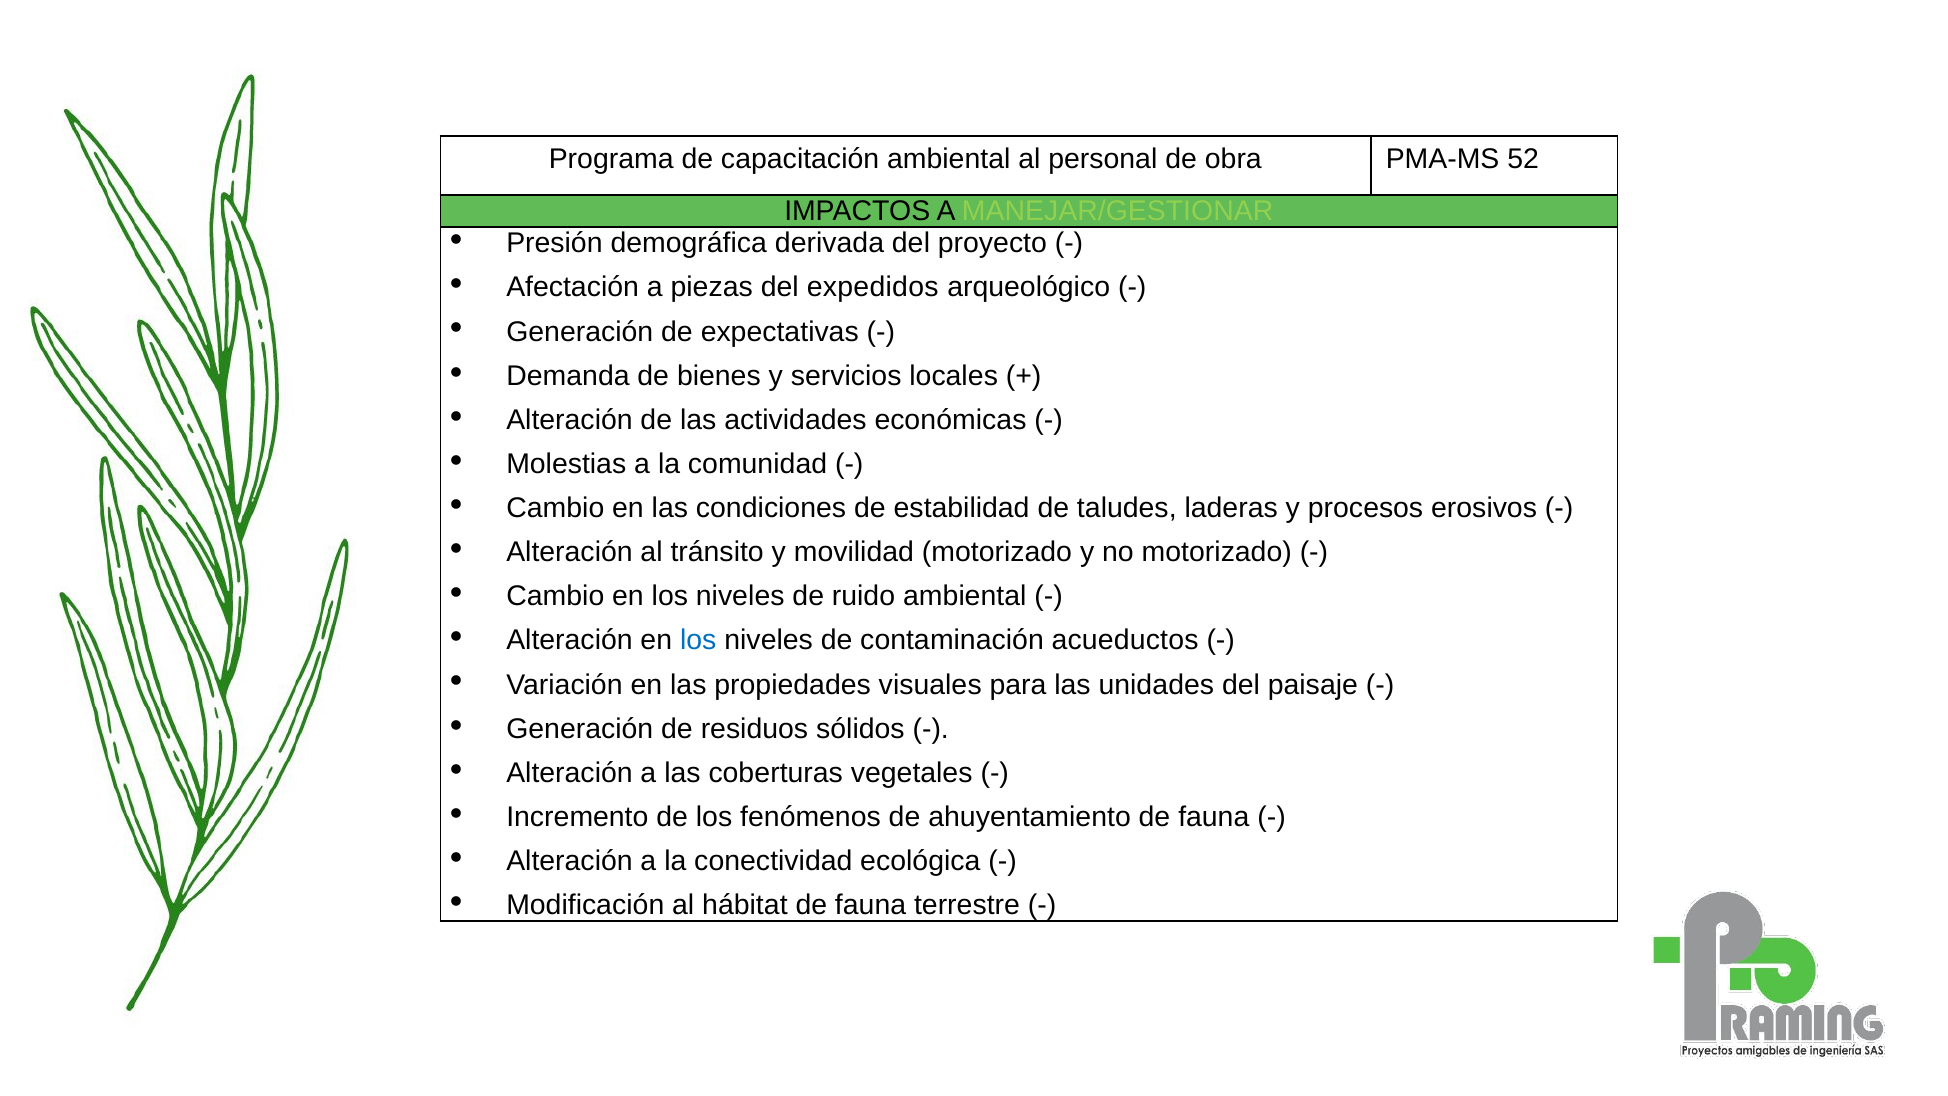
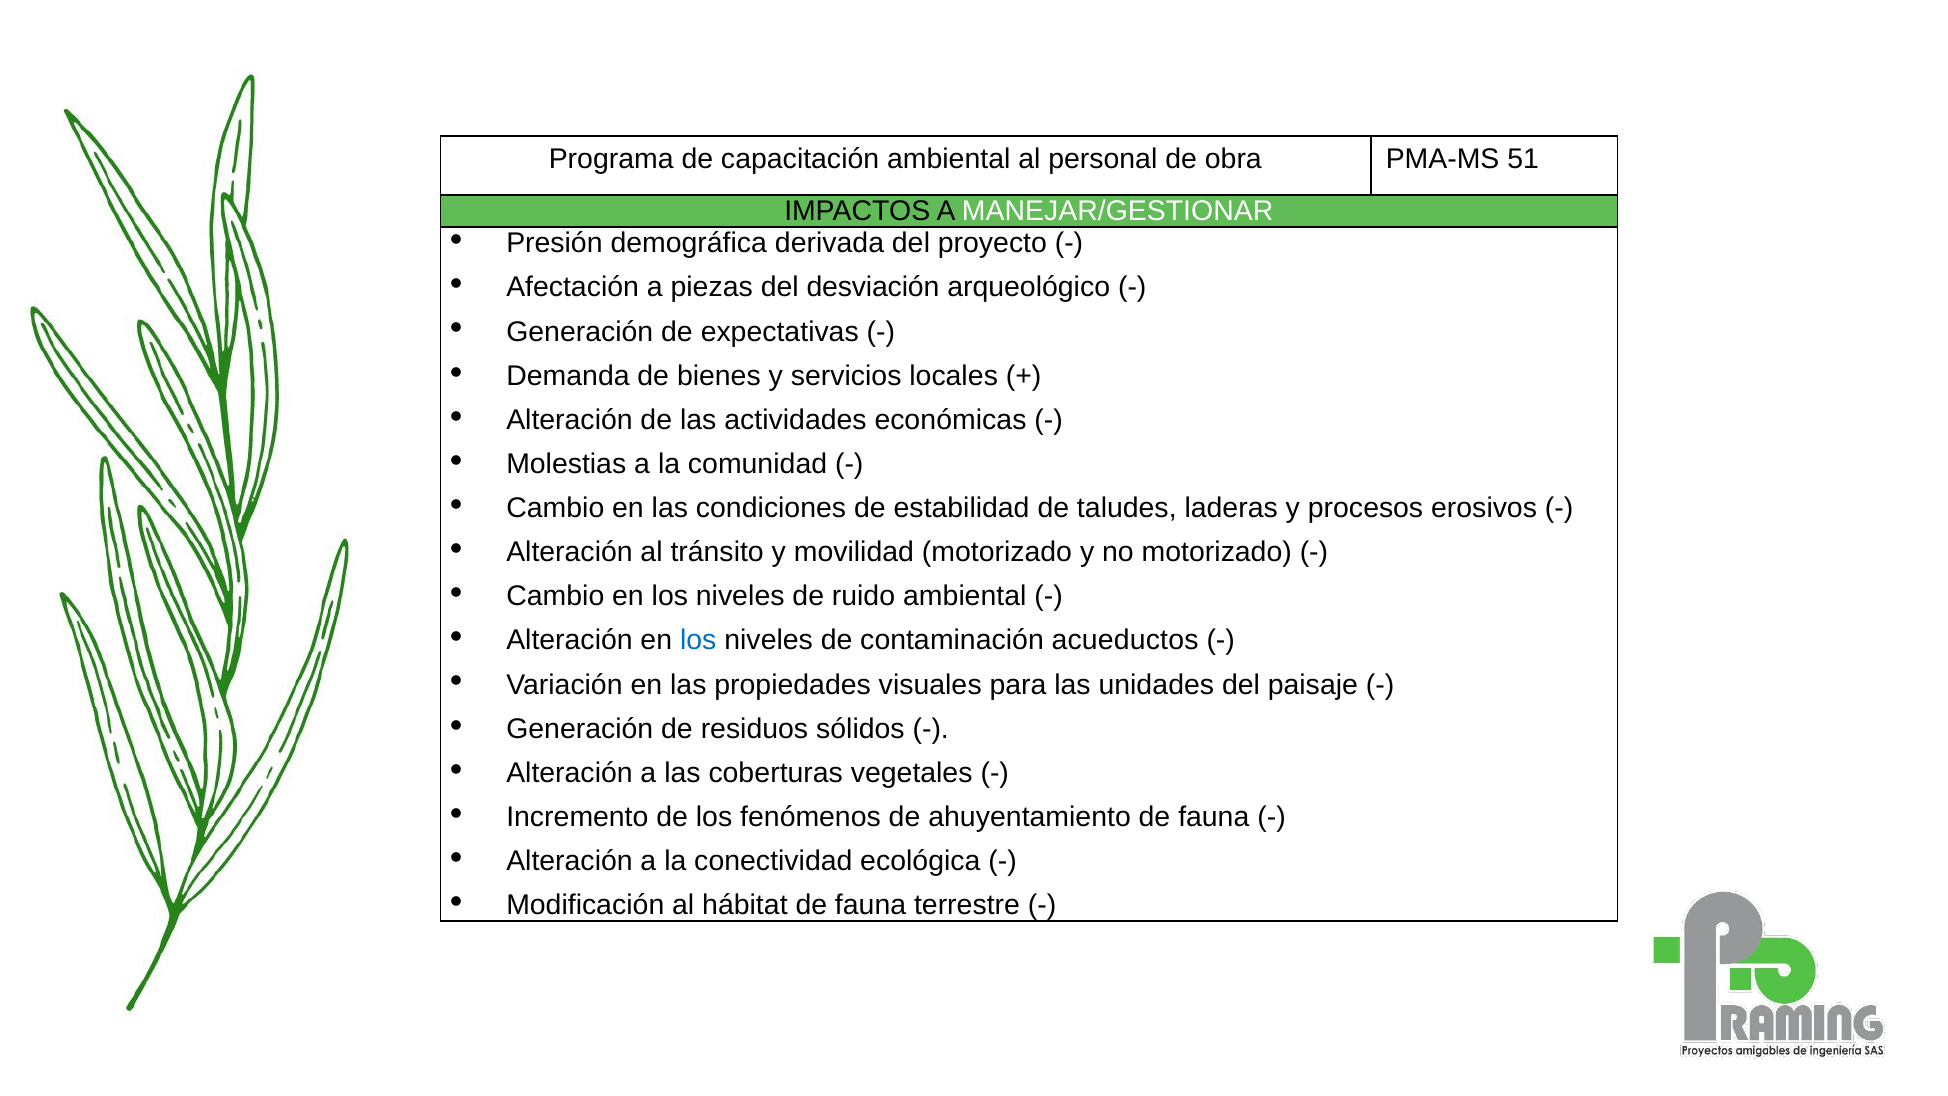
52: 52 -> 51
MANEJAR/GESTIONAR colour: light green -> white
expedidos: expedidos -> desviación
